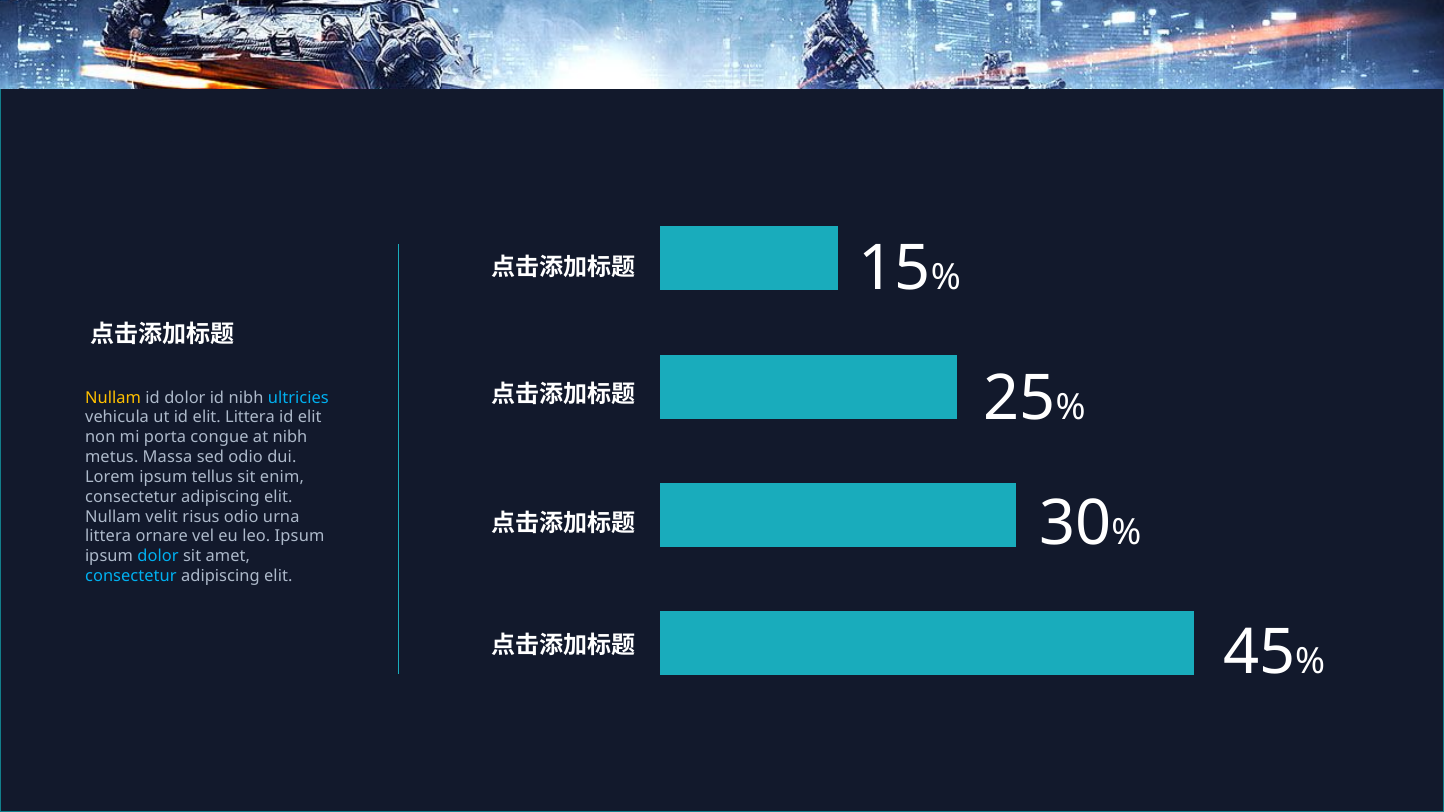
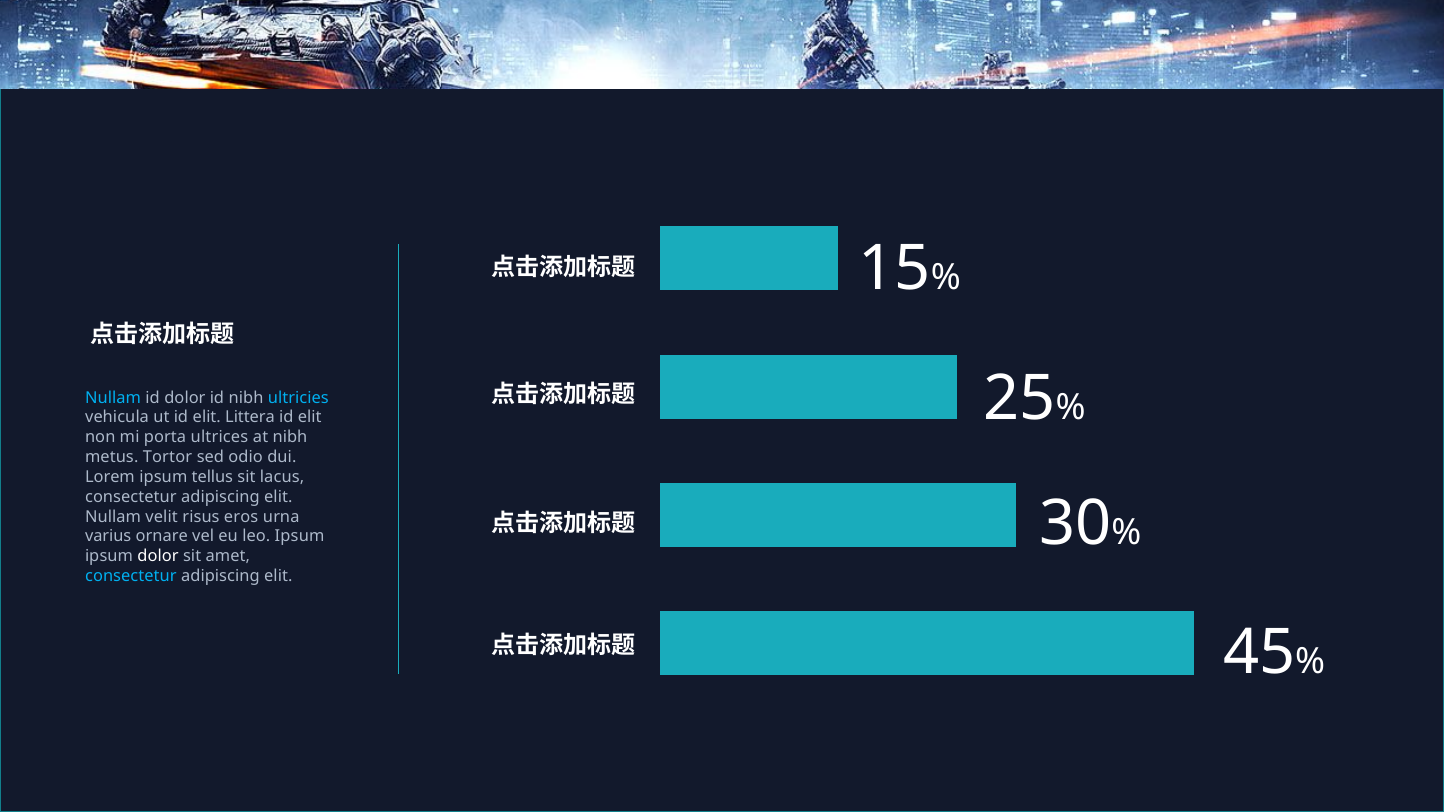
Nullam at (113, 398) colour: yellow -> light blue
congue: congue -> ultrices
Massa: Massa -> Tortor
enim: enim -> lacus
risus odio: odio -> eros
littera at (108, 537): littera -> varius
dolor at (158, 557) colour: light blue -> white
